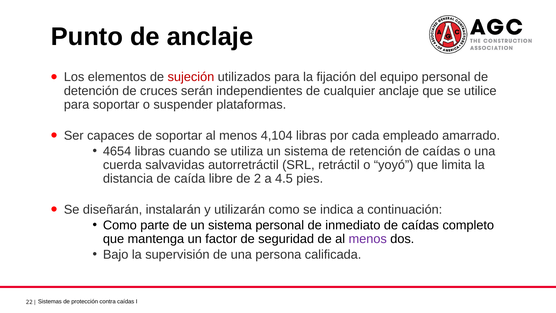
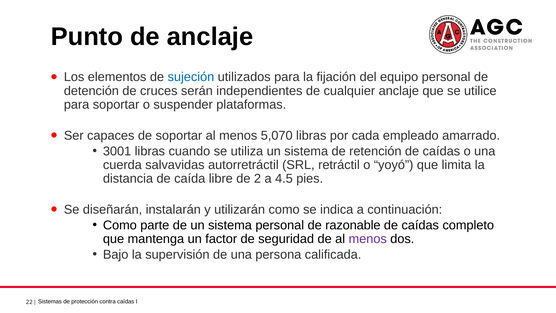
sujeción colour: red -> blue
4,104: 4,104 -> 5,070
4654: 4654 -> 3001
inmediato: inmediato -> razonable
